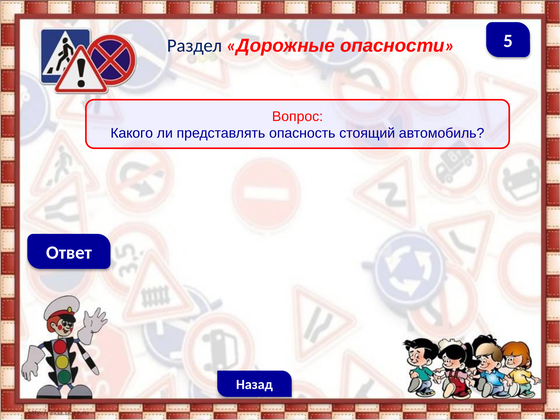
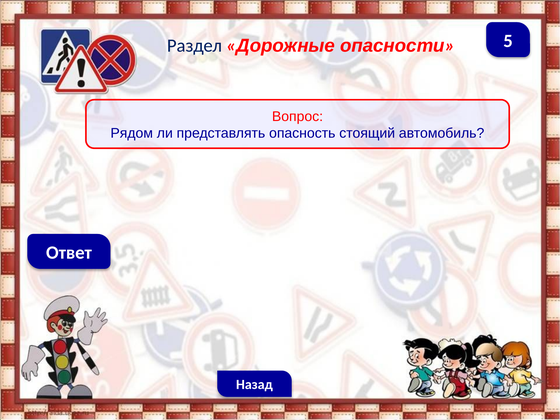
Какого: Какого -> Рядом
